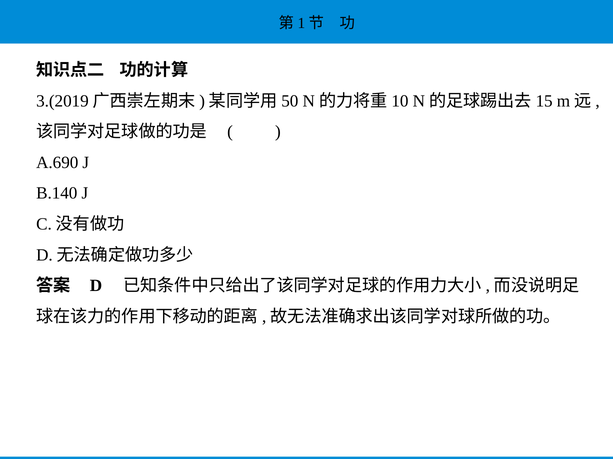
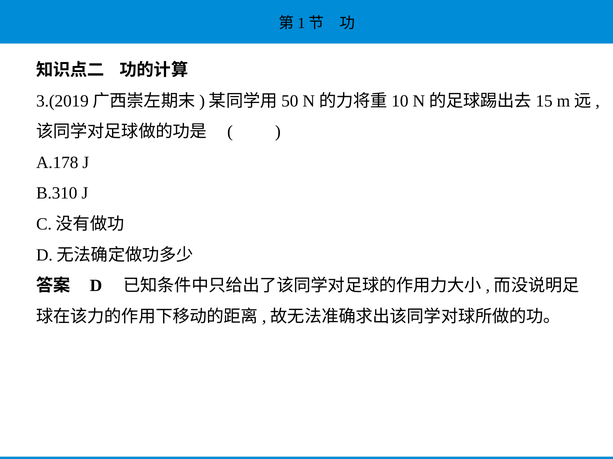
A.690: A.690 -> A.178
B.140: B.140 -> B.310
